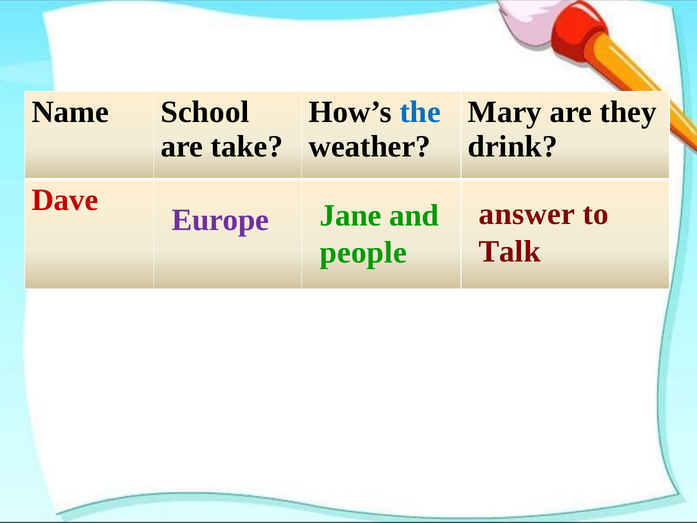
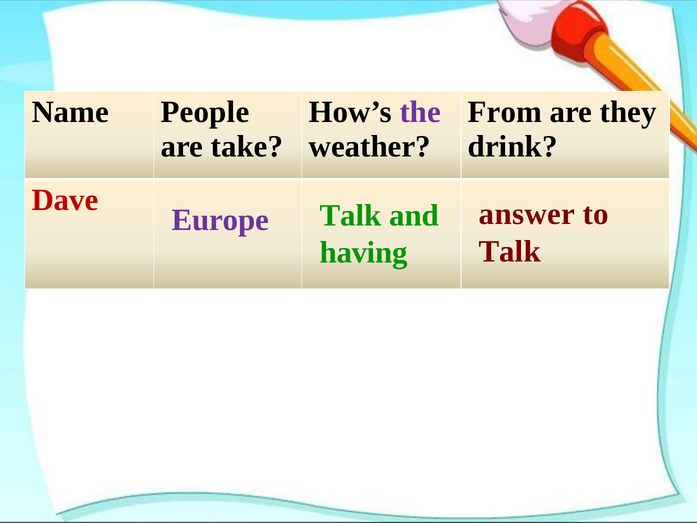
School: School -> People
the colour: blue -> purple
Mary: Mary -> From
Dave Jane: Jane -> Talk
people: people -> having
